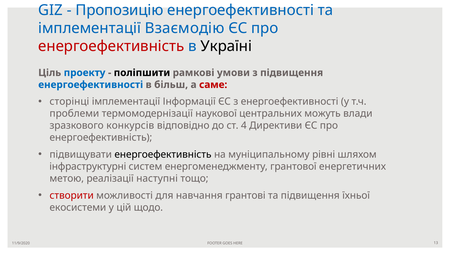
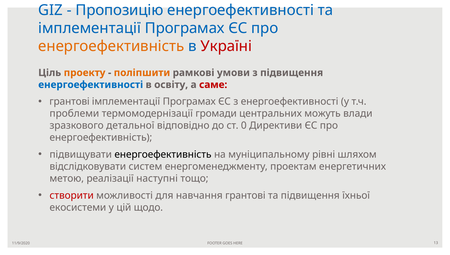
Взаємодію at (185, 28): Взаємодію -> Програмах
енергоефективність at (111, 46) colour: red -> orange
Україні colour: black -> red
проекту colour: blue -> orange
поліпшити colour: black -> orange
більш: більш -> освіту
сторінці at (69, 102): сторінці -> грантові
Інформації at (189, 102): Інформації -> Програмах
наукової: наукової -> громади
конкурсів: конкурсів -> детальної
4: 4 -> 0
інфраструктурні: інфраструктурні -> відслідковувати
грантової: грантової -> проектам
